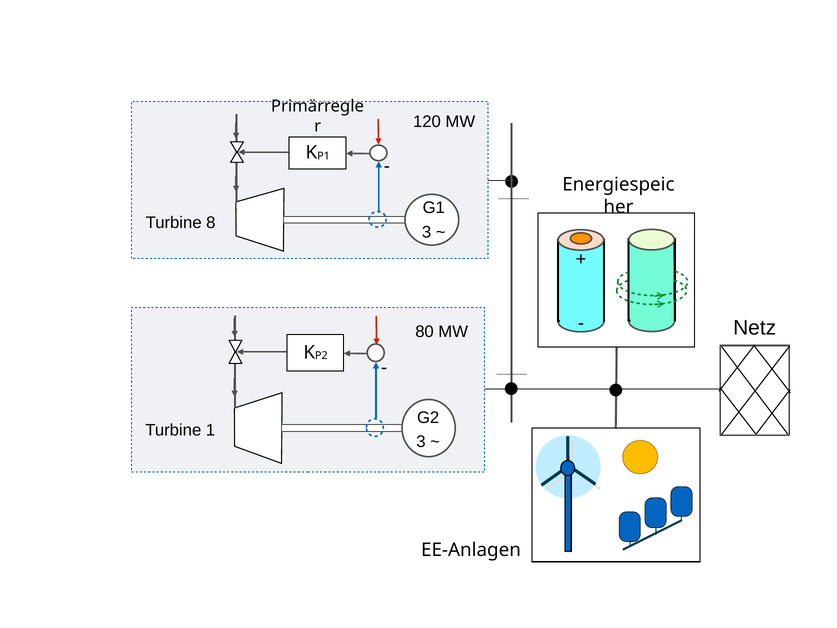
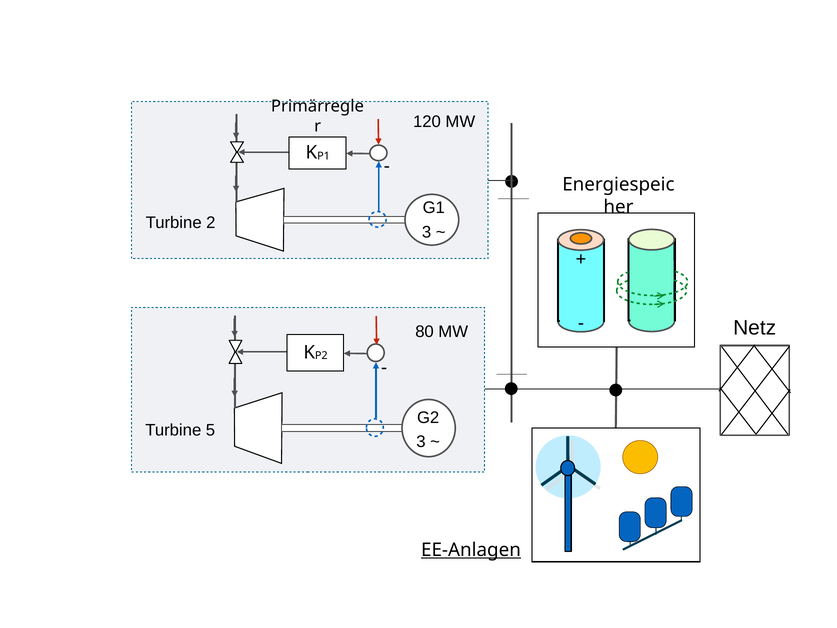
8: 8 -> 2
1: 1 -> 5
EE-Anlagen underline: none -> present
